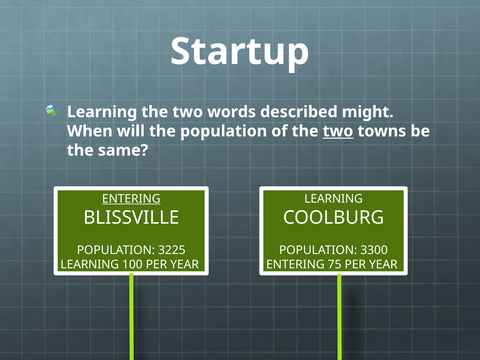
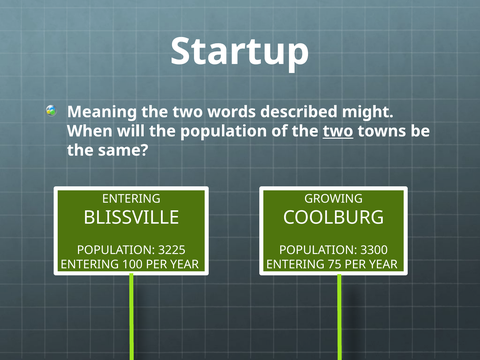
Learning at (102, 112): Learning -> Meaning
ENTERING at (131, 199) underline: present -> none
LEARNING at (334, 199): LEARNING -> GROWING
LEARNING at (90, 264): LEARNING -> ENTERING
